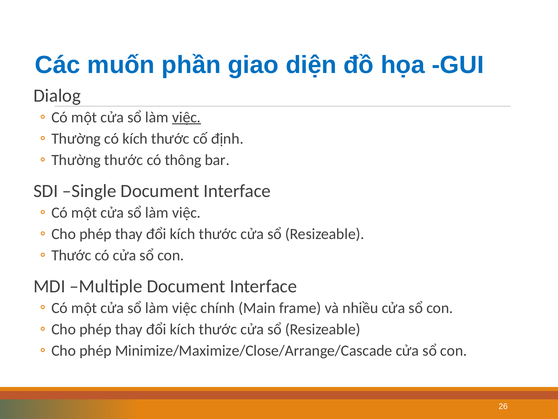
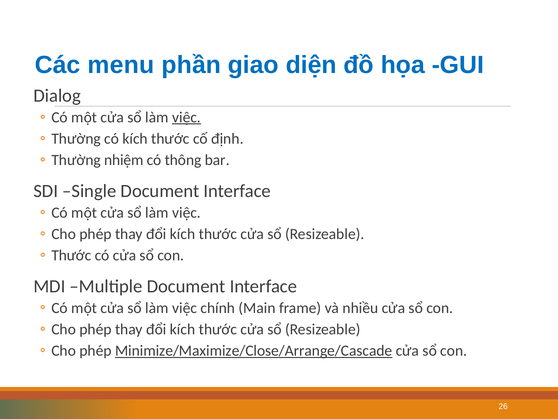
muốn: muốn -> menu
Thường thước: thước -> nhiệm
Minimize/Maximize/Close/Arrange/Cascade underline: none -> present
